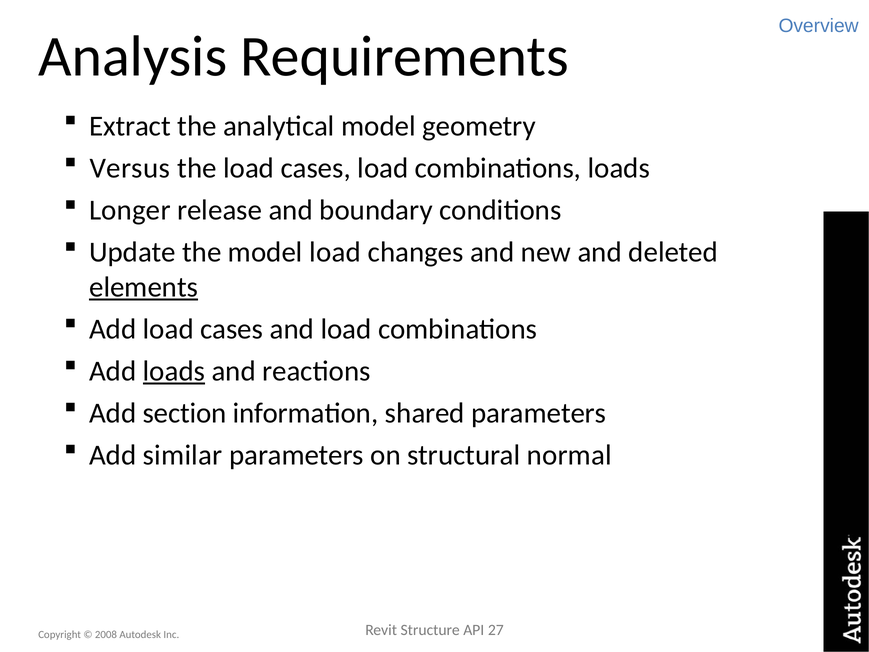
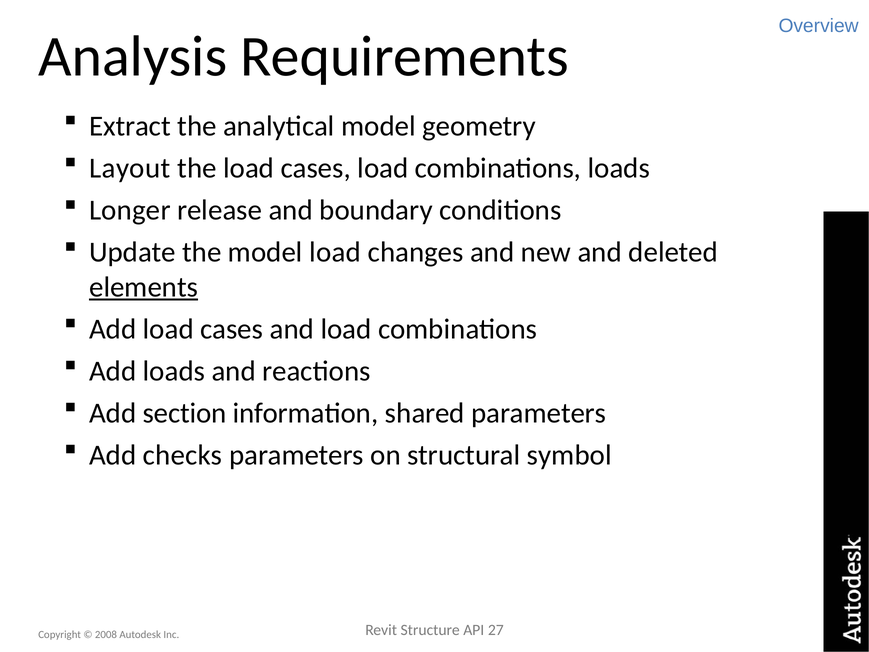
Versus: Versus -> Layout
loads at (174, 371) underline: present -> none
similar: similar -> checks
normal: normal -> symbol
